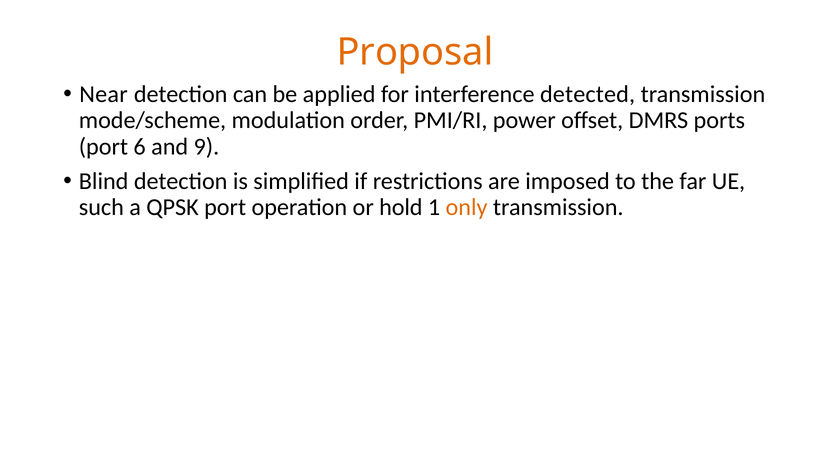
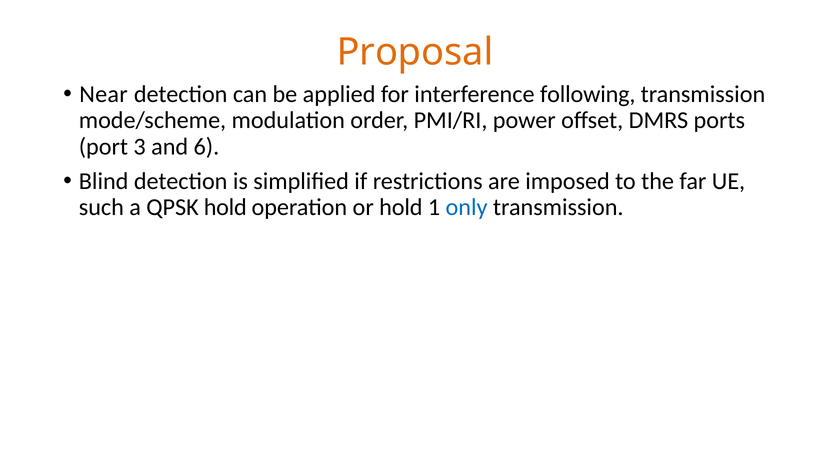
detected: detected -> following
6: 6 -> 3
9: 9 -> 6
QPSK port: port -> hold
only colour: orange -> blue
